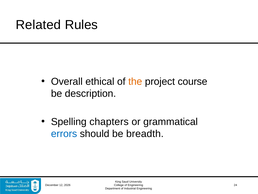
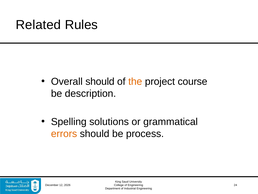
Overall ethical: ethical -> should
chapters: chapters -> solutions
errors colour: blue -> orange
breadth: breadth -> process
